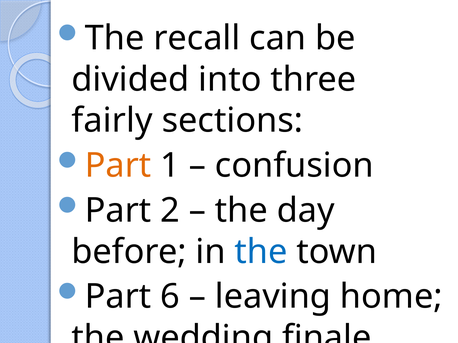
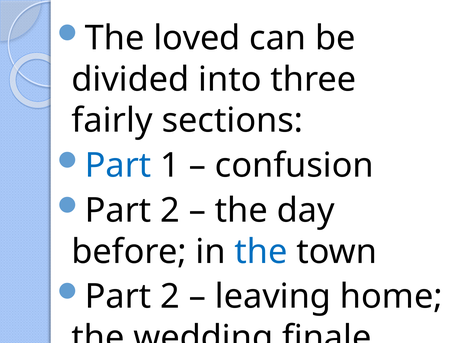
recall: recall -> loved
Part at (118, 166) colour: orange -> blue
6 at (170, 297): 6 -> 2
